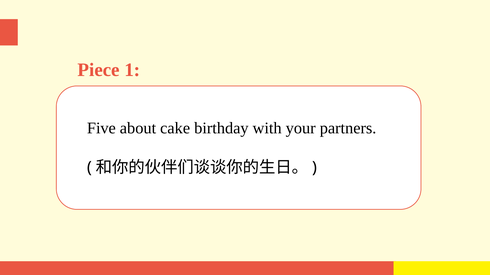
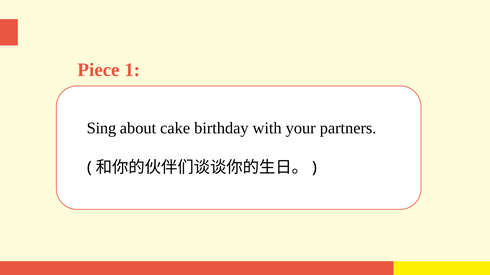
Five: Five -> Sing
